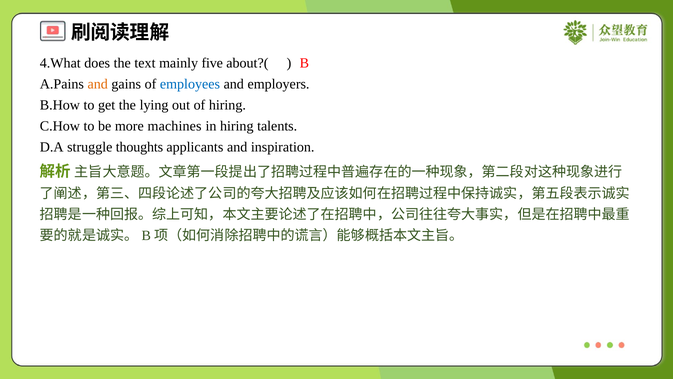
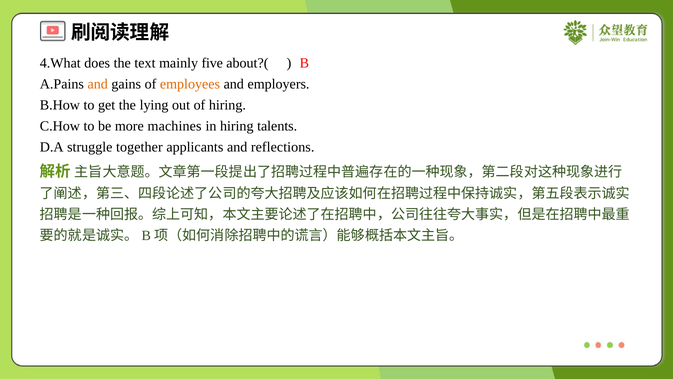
employees colour: blue -> orange
thoughts: thoughts -> together
inspiration: inspiration -> reflections
